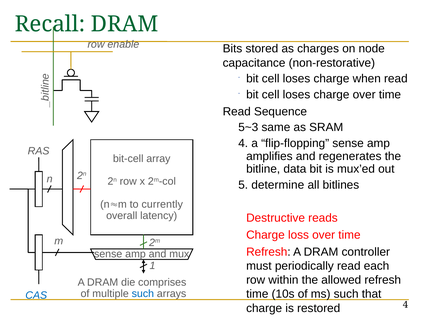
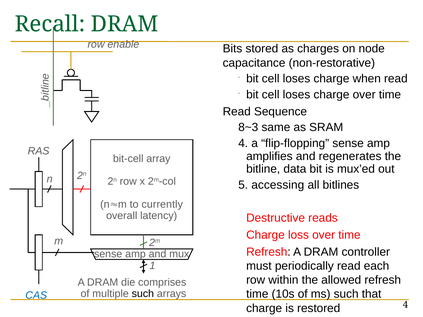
5~3: 5~3 -> 8~3
determine: determine -> accessing
such at (143, 294) colour: blue -> black
